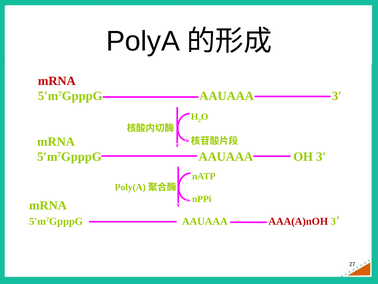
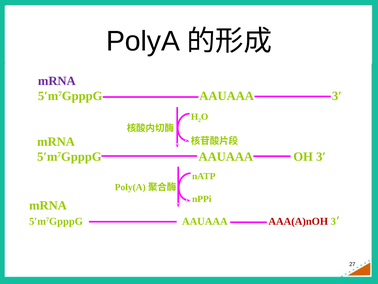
mRNA at (57, 81) colour: red -> purple
